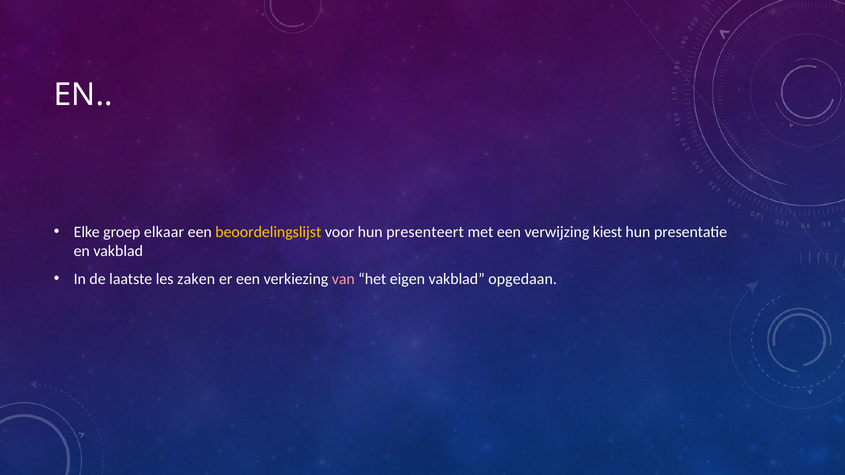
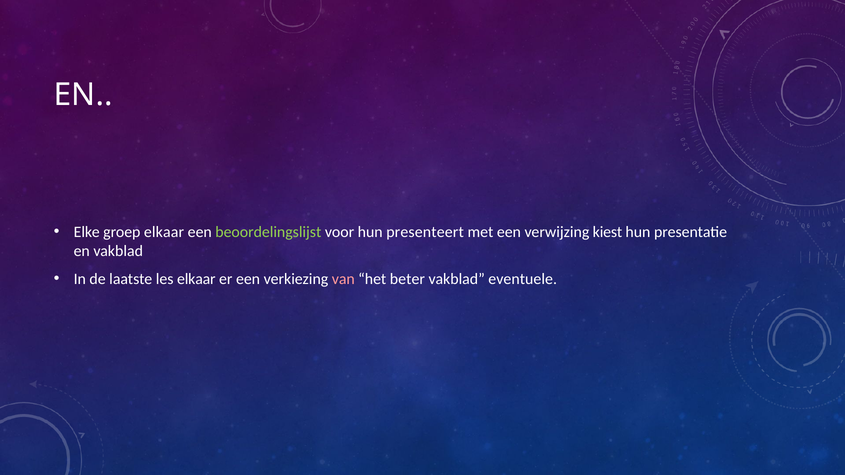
beoordelingslijst colour: yellow -> light green
les zaken: zaken -> elkaar
eigen: eigen -> beter
opgedaan: opgedaan -> eventuele
